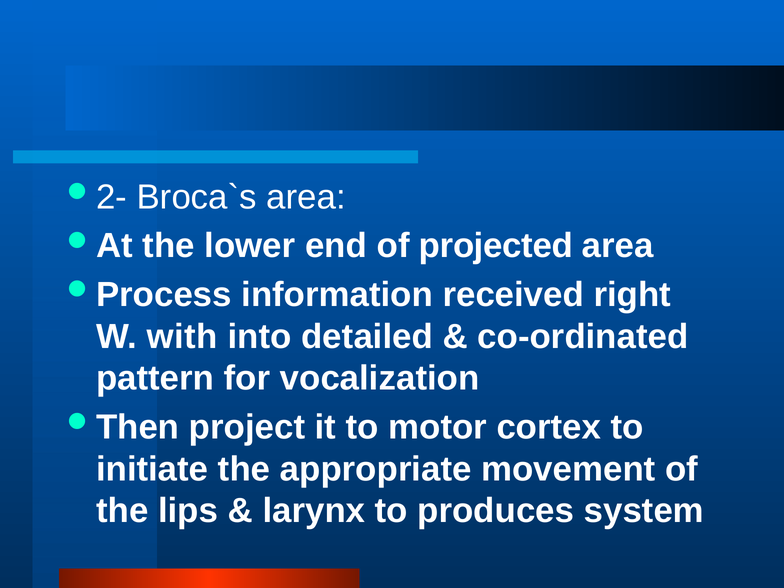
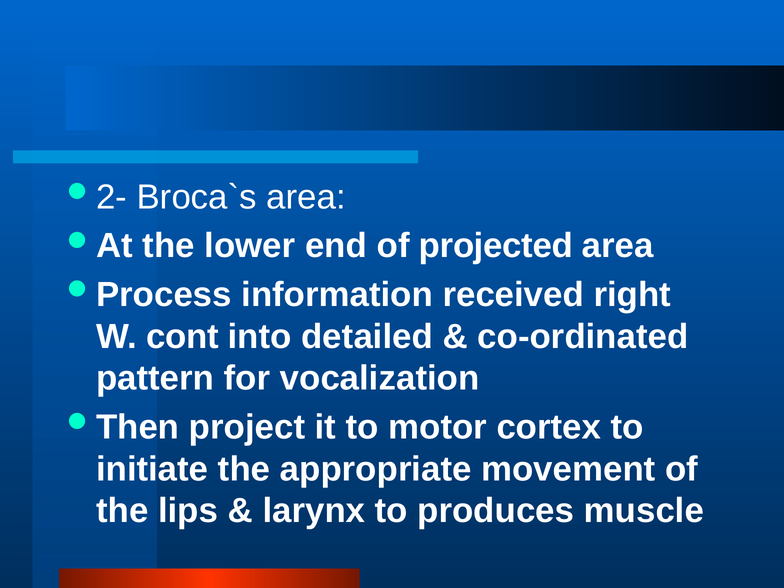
with: with -> cont
system: system -> muscle
